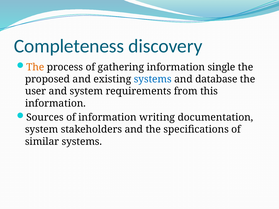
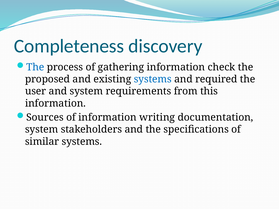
The at (35, 67) colour: orange -> blue
single: single -> check
database: database -> required
